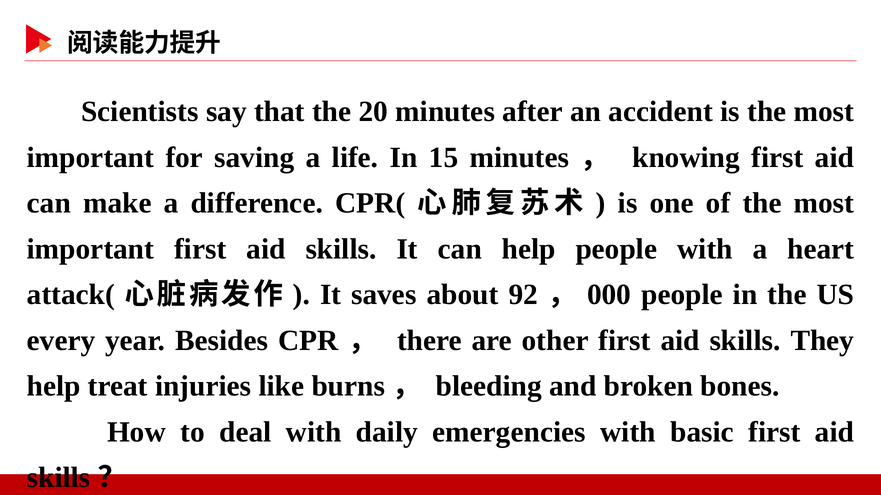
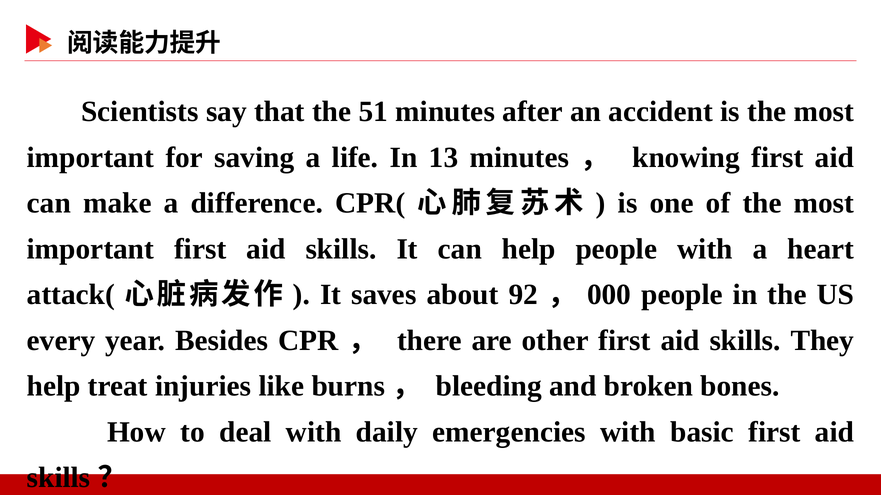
20: 20 -> 51
15: 15 -> 13
